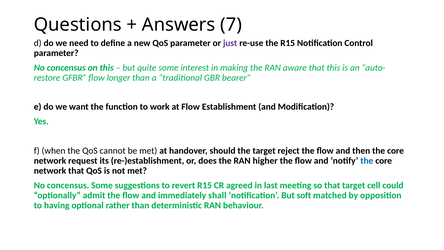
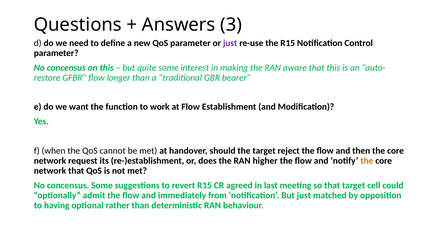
7: 7 -> 3
the at (367, 161) colour: blue -> orange
shall: shall -> from
But soft: soft -> just
